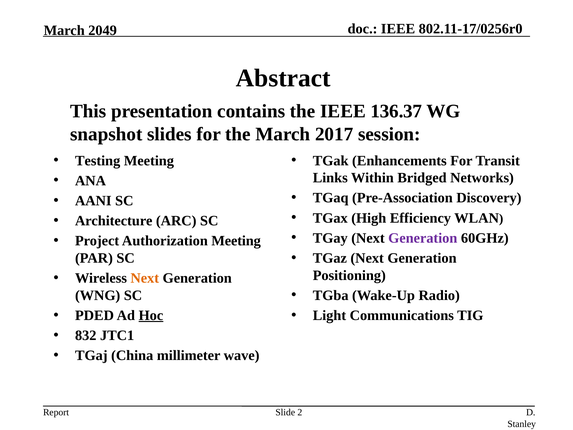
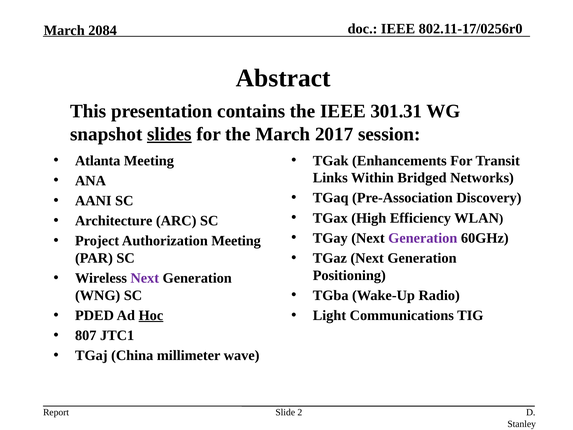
2049: 2049 -> 2084
136.37: 136.37 -> 301.31
slides underline: none -> present
Testing: Testing -> Atlanta
Next at (145, 278) colour: orange -> purple
832: 832 -> 807
